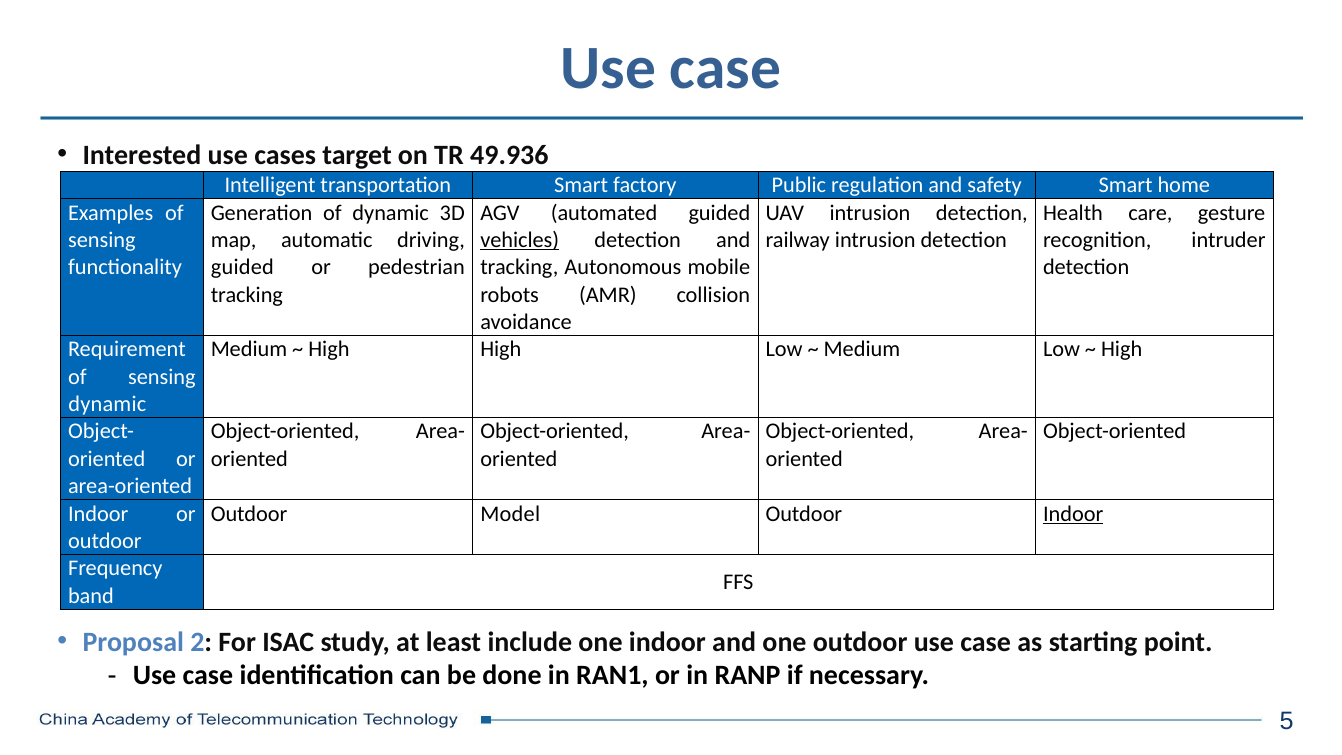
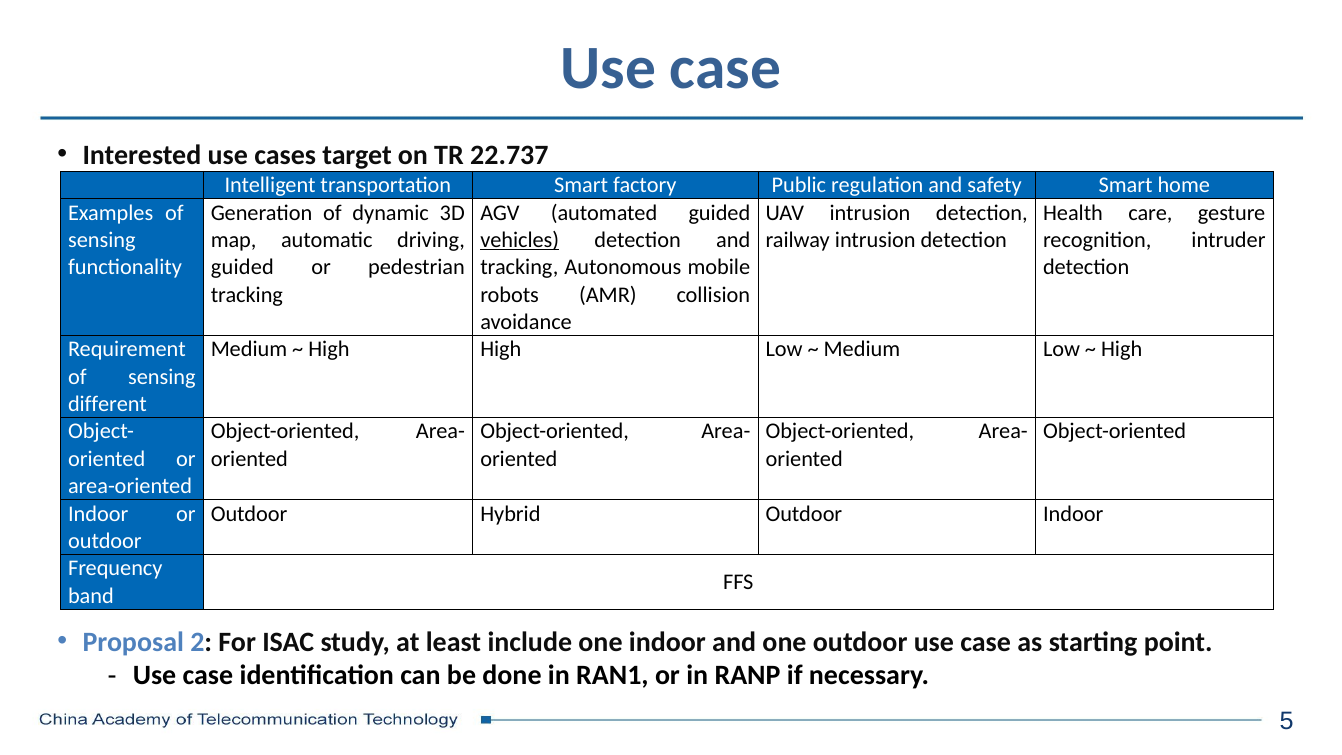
49.936: 49.936 -> 22.737
dynamic at (107, 404): dynamic -> different
Model: Model -> Hybrid
Indoor at (1073, 514) underline: present -> none
